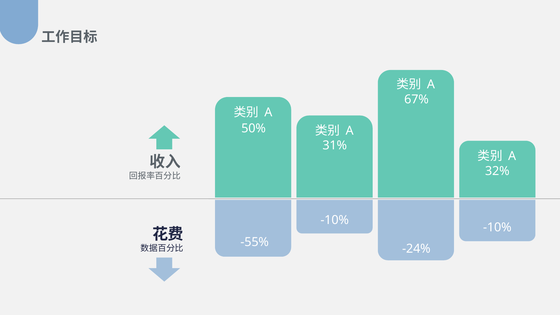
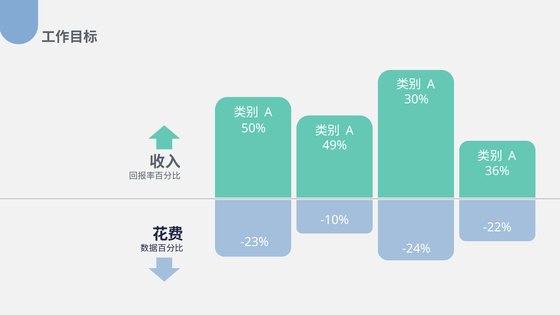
67%: 67% -> 30%
31%: 31% -> 49%
32%: 32% -> 36%
-10% at (497, 227): -10% -> -22%
-55%: -55% -> -23%
